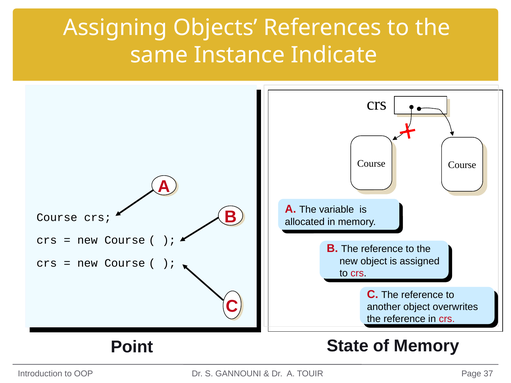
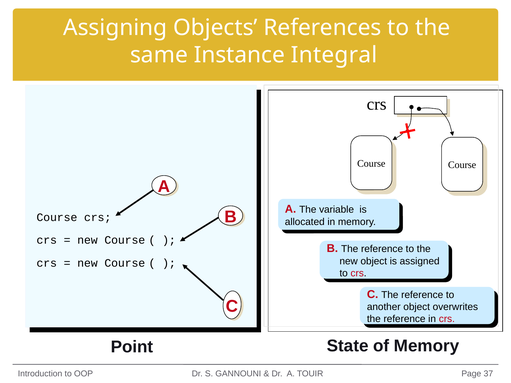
Indicate: Indicate -> Integral
